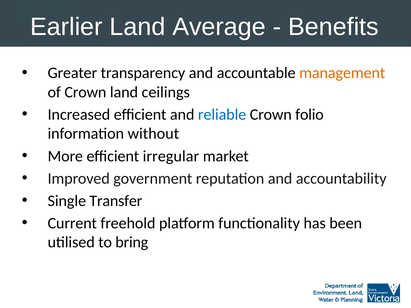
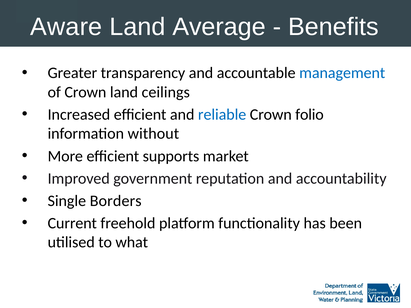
Earlier: Earlier -> Aware
management colour: orange -> blue
irregular: irregular -> supports
Transfer: Transfer -> Borders
bring: bring -> what
